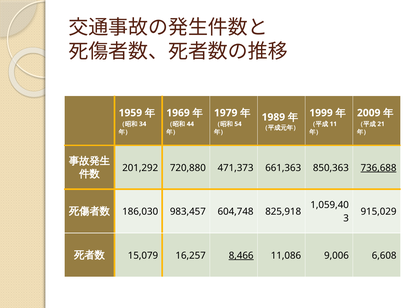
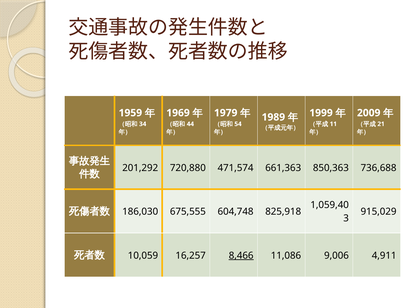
471,373: 471,373 -> 471,574
736,688 underline: present -> none
983,457: 983,457 -> 675,555
15,079: 15,079 -> 10,059
6,608: 6,608 -> 4,911
